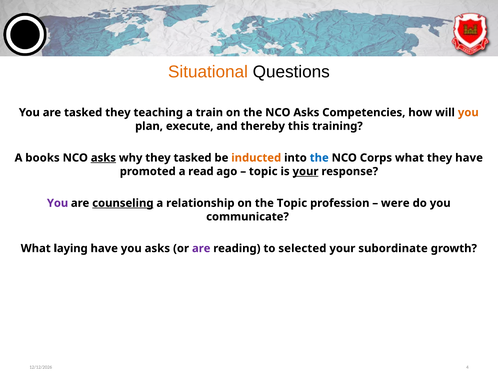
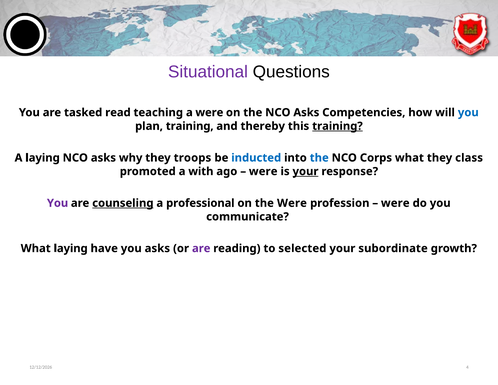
Situational colour: orange -> purple
tasked they: they -> read
a train: train -> were
you at (468, 112) colour: orange -> blue
plan execute: execute -> training
training at (337, 126) underline: none -> present
A books: books -> laying
asks at (103, 158) underline: present -> none
they tasked: tasked -> troops
inducted colour: orange -> blue
they have: have -> class
read: read -> with
topic at (263, 171): topic -> were
relationship: relationship -> professional
the Topic: Topic -> Were
